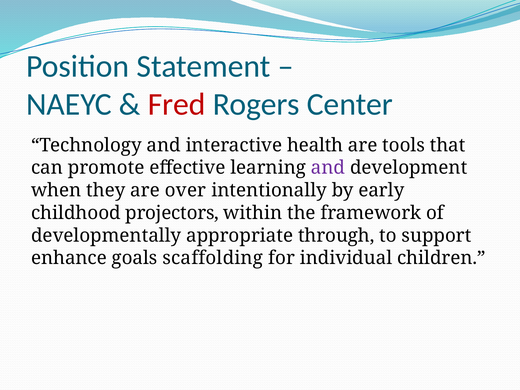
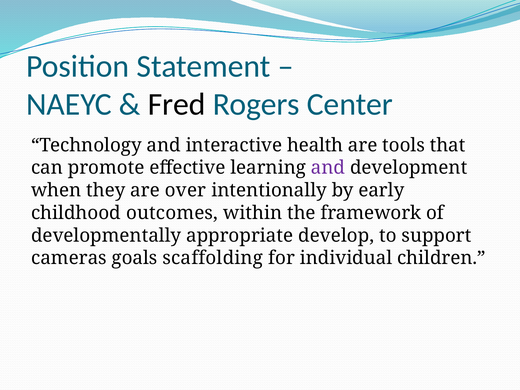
Fred colour: red -> black
projectors: projectors -> outcomes
through: through -> develop
enhance: enhance -> cameras
